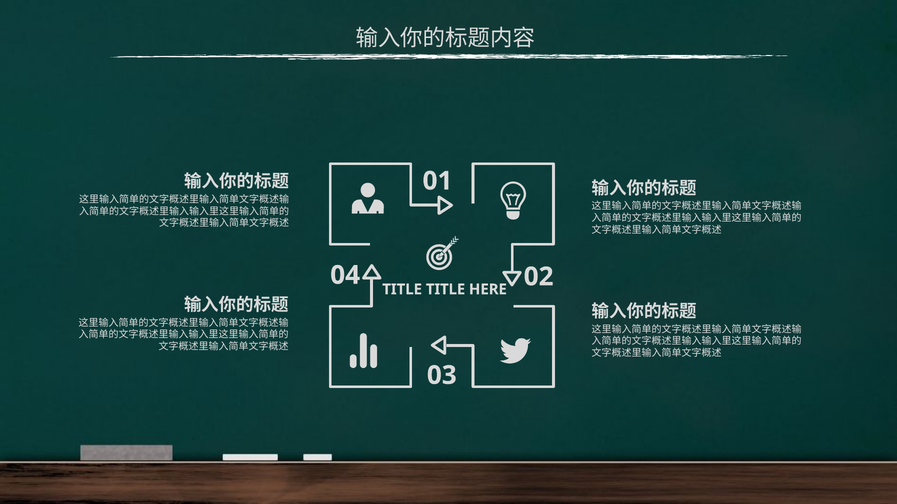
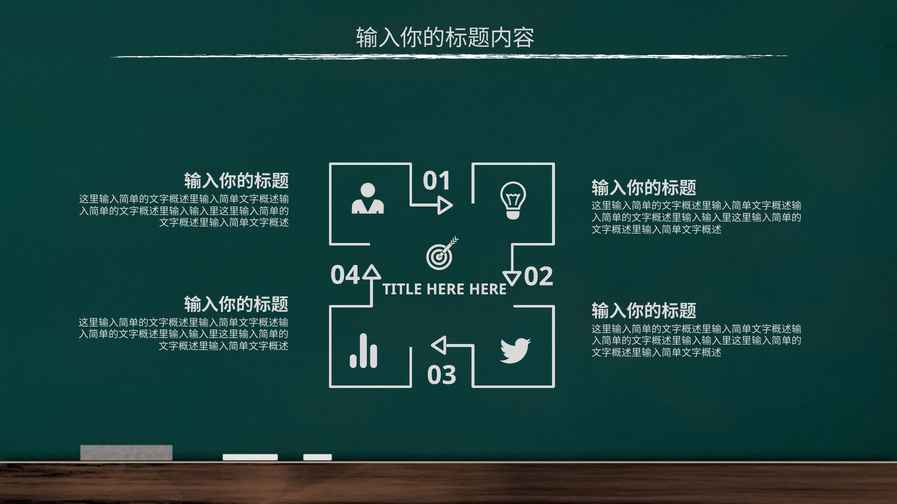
TITLE TITLE: TITLE -> HERE
